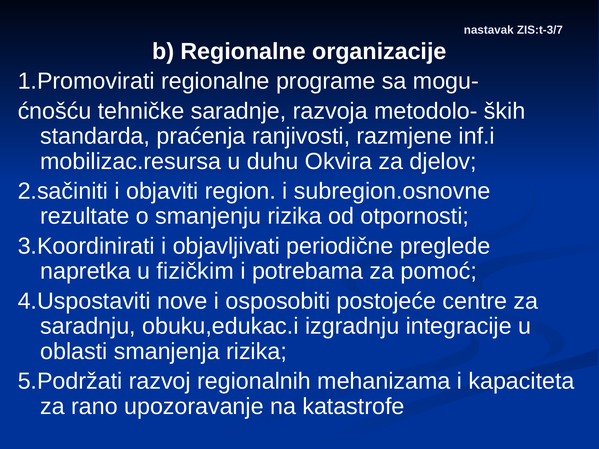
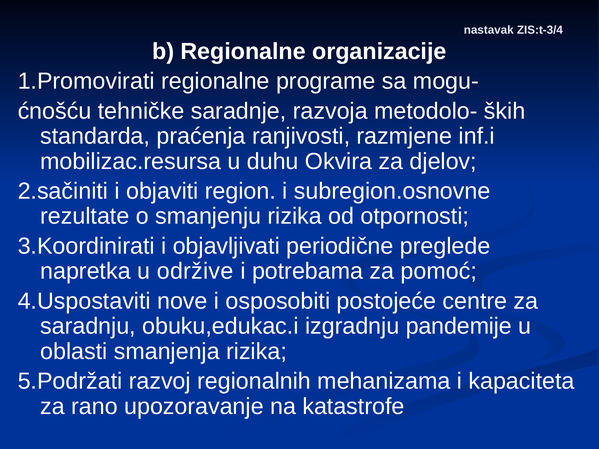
ZIS:t-3/7: ZIS:t-3/7 -> ZIS:t-3/4
fizičkim: fizičkim -> održive
integracije: integracije -> pandemije
